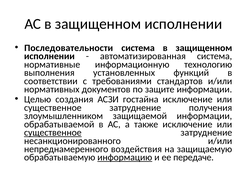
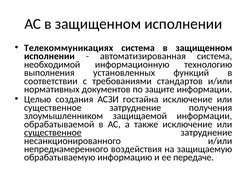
Последовательности: Последовательности -> Телекоммуникациях
нормативные: нормативные -> необходимой
информацию underline: present -> none
